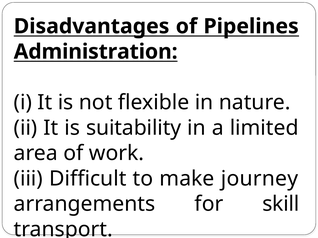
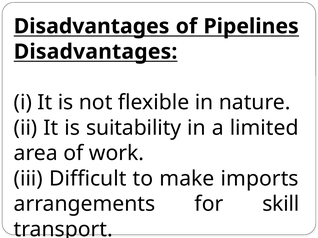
Administration at (96, 52): Administration -> Disadvantages
journey: journey -> imports
